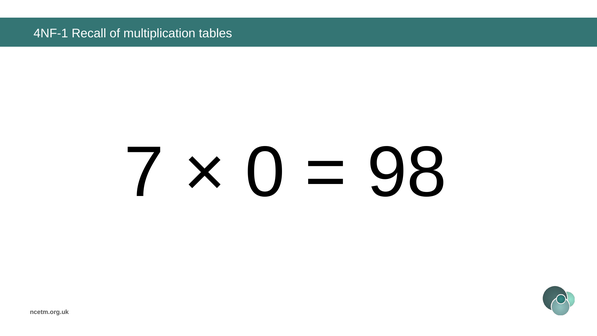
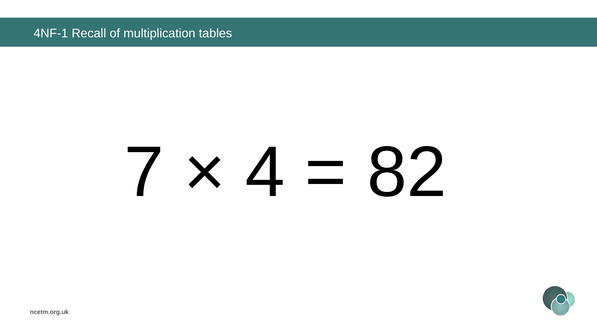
0: 0 -> 4
98: 98 -> 82
